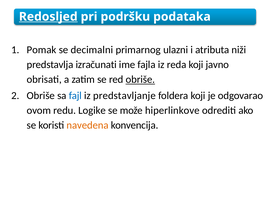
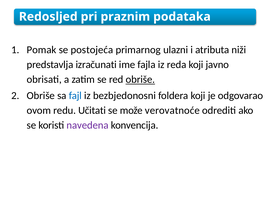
Redosljed underline: present -> none
podršku: podršku -> praznim
decimalni: decimalni -> postojeća
predstavljanje: predstavljanje -> bezbjedonosni
Logike: Logike -> Učitati
hiperlinkove: hiperlinkove -> verovatnoće
navedena colour: orange -> purple
